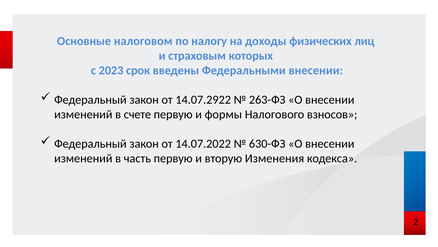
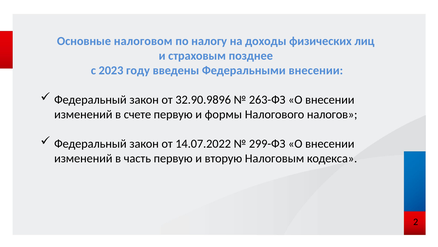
которых: которых -> позднее
срок: срок -> году
14.07.2922: 14.07.2922 -> 32.90.9896
взносов: взносов -> налогов
630-ФЗ: 630-ФЗ -> 299-ФЗ
Изменения: Изменения -> Налоговым
